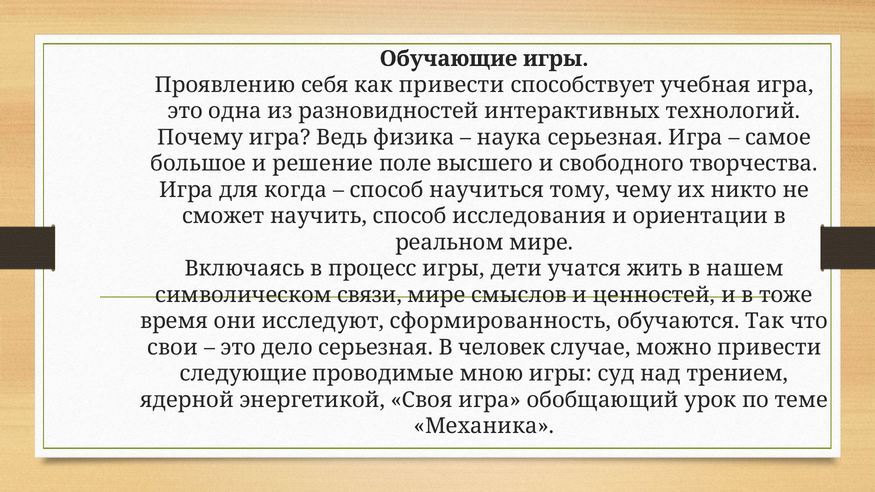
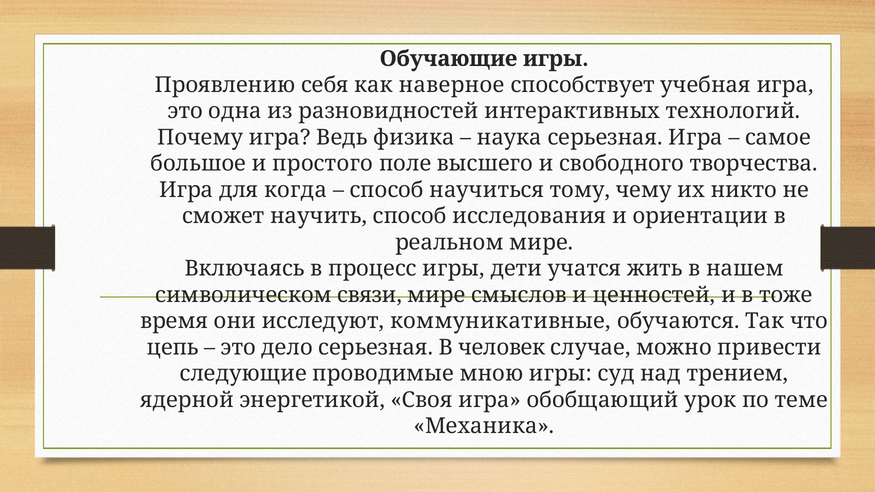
как привести: привести -> наверное
решение: решение -> простого
сформированность: сформированность -> коммуникативные
свои: свои -> цепь
